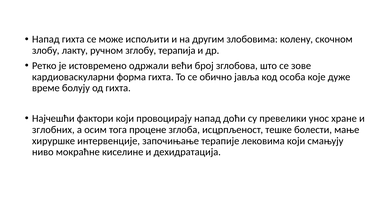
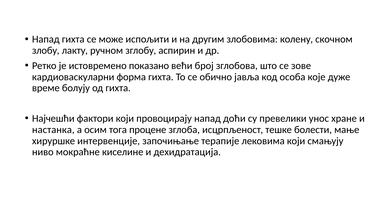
терапија: терапија -> аспирин
одржали: одржали -> показано
зглобних: зглобних -> настанка
